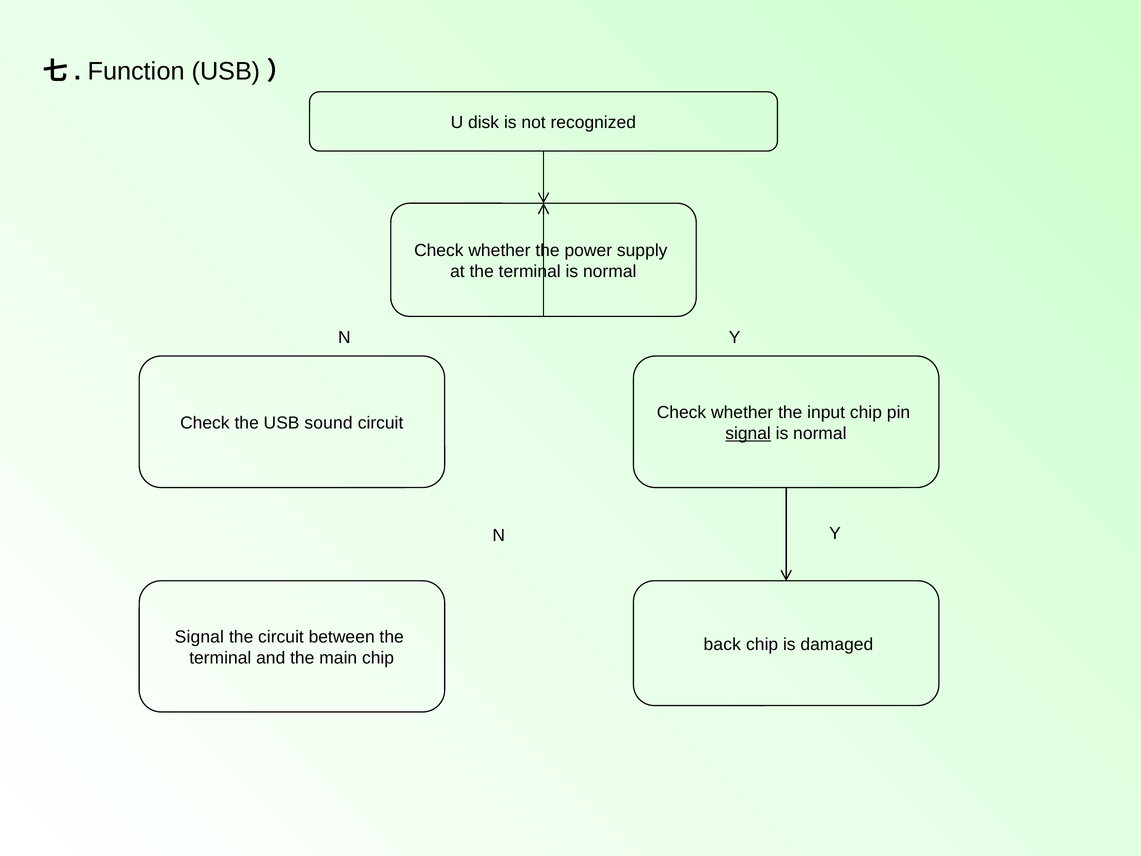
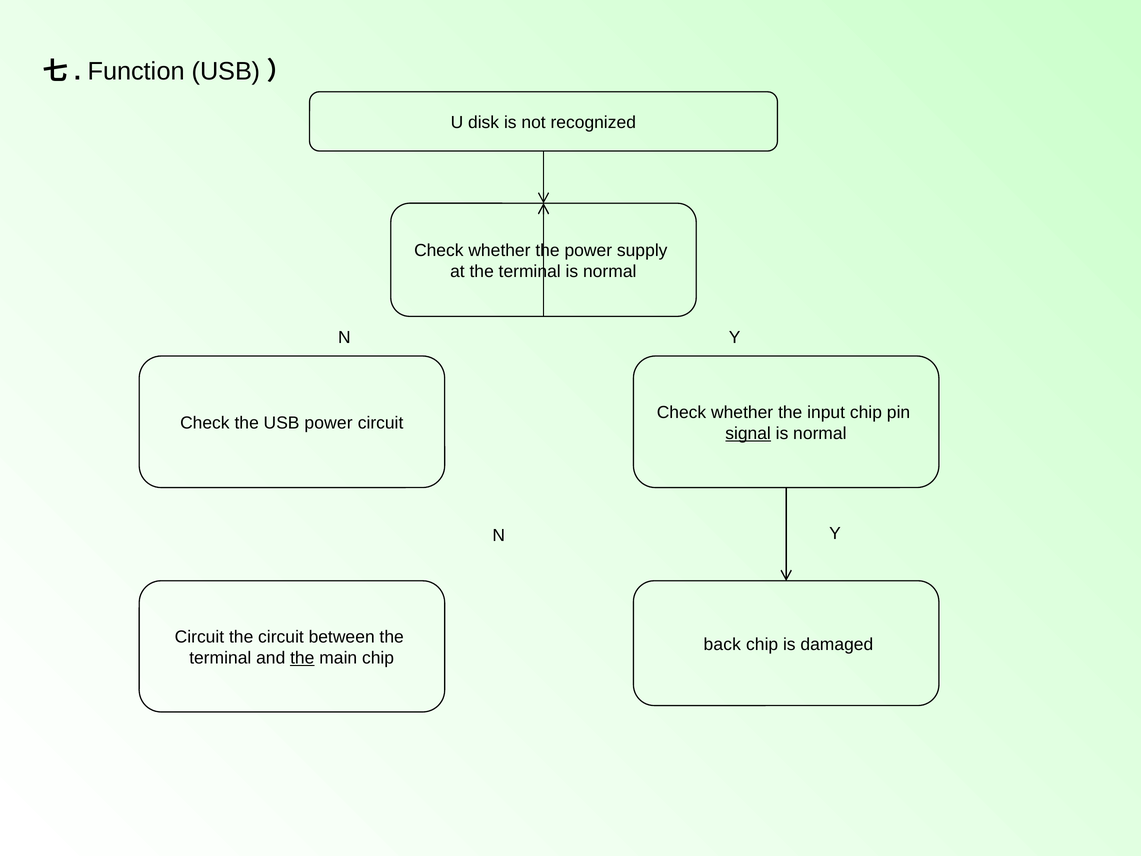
USB sound: sound -> power
Signal at (199, 637): Signal -> Circuit
the at (302, 658) underline: none -> present
